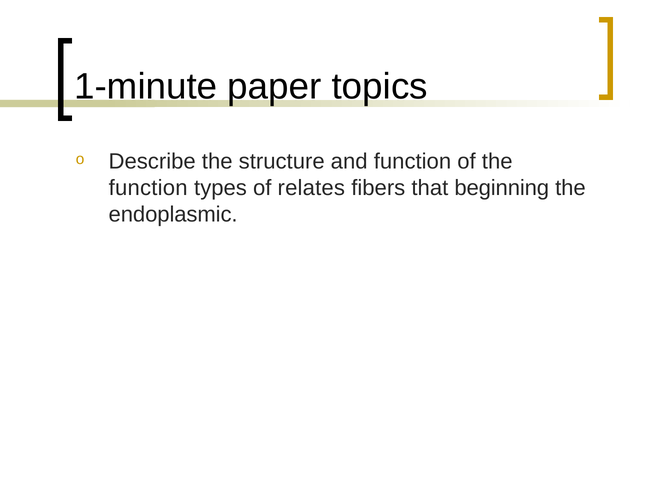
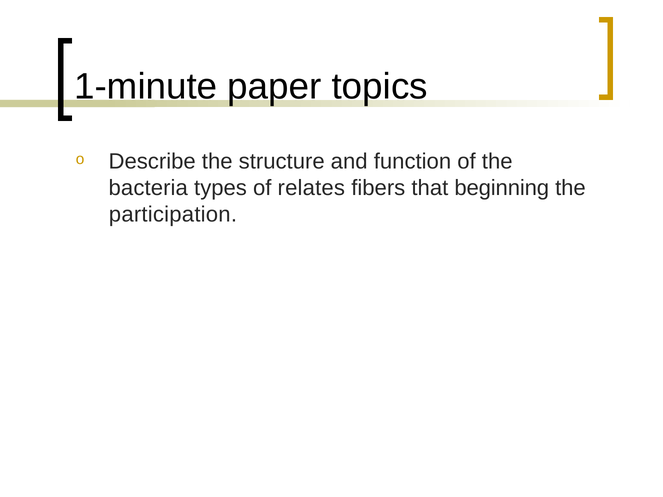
function at (148, 188): function -> bacteria
endoplasmic: endoplasmic -> participation
